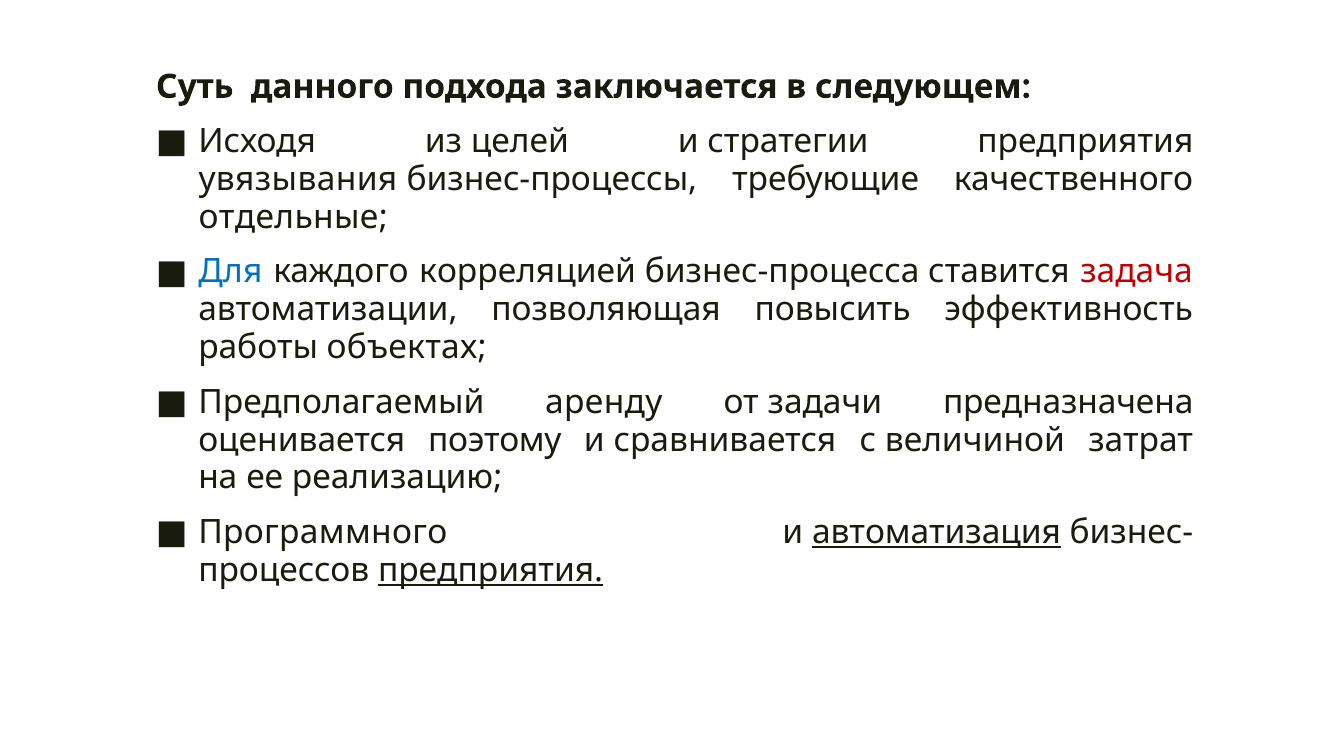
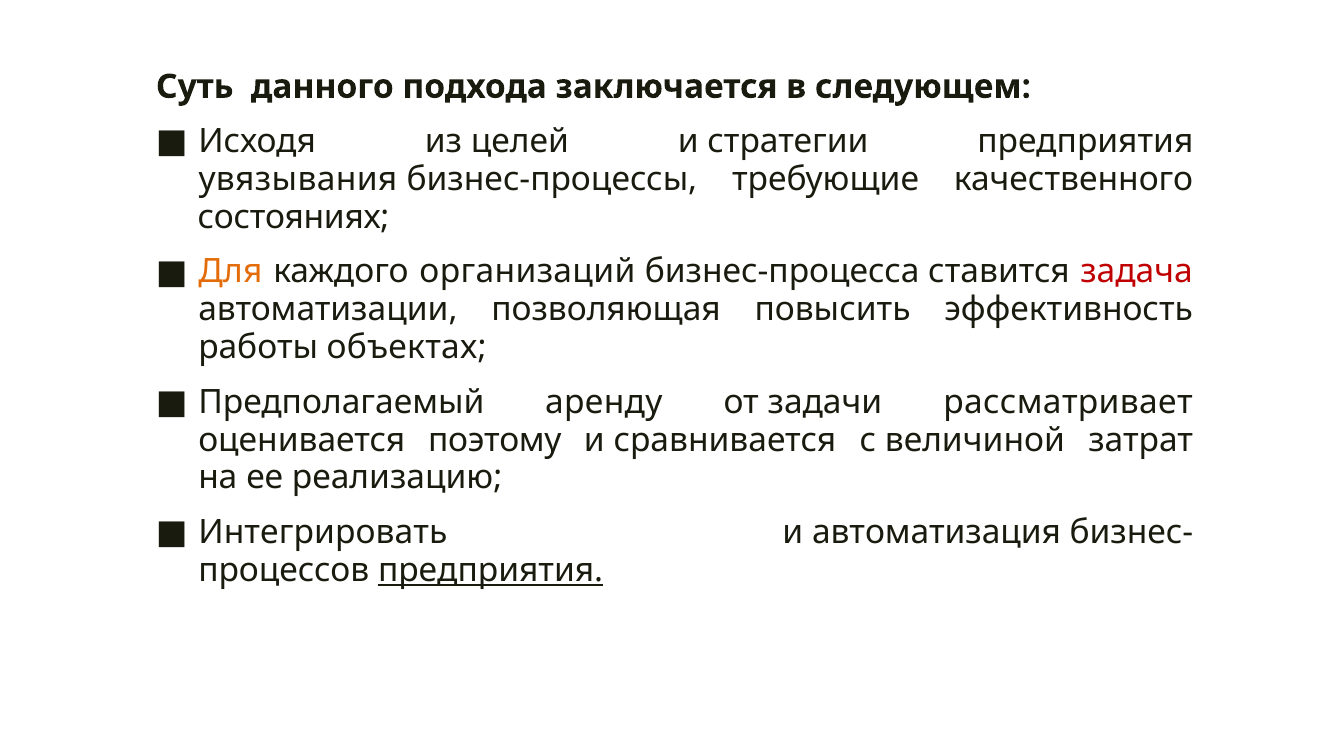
отдельные: отдельные -> состояниях
Для colour: blue -> orange
корреляцией: корреляцией -> организаций
предназначена: предназначена -> рассматривает
Программного: Программного -> Интегрировать
автоматизация underline: present -> none
